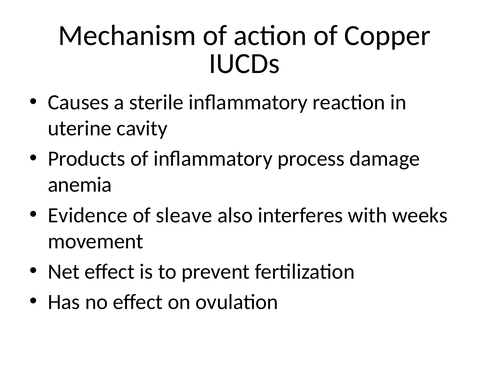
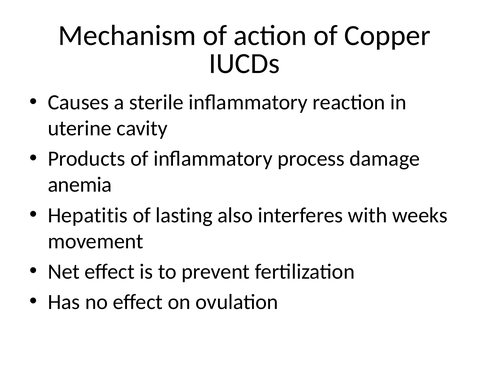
Evidence: Evidence -> Hepatitis
sleave: sleave -> lasting
